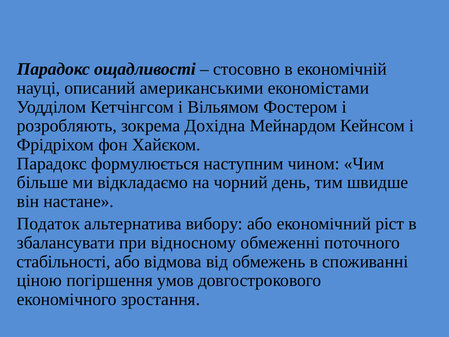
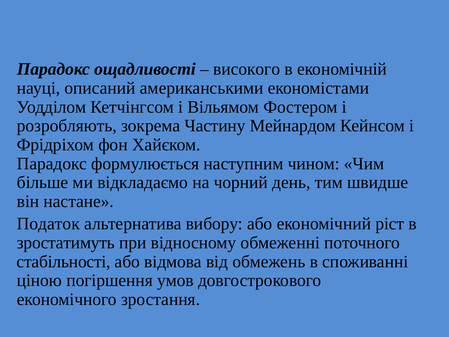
стосовно: стосовно -> високого
Дохідна: Дохідна -> Частину
збалансувати: збалансувати -> зростатимуть
